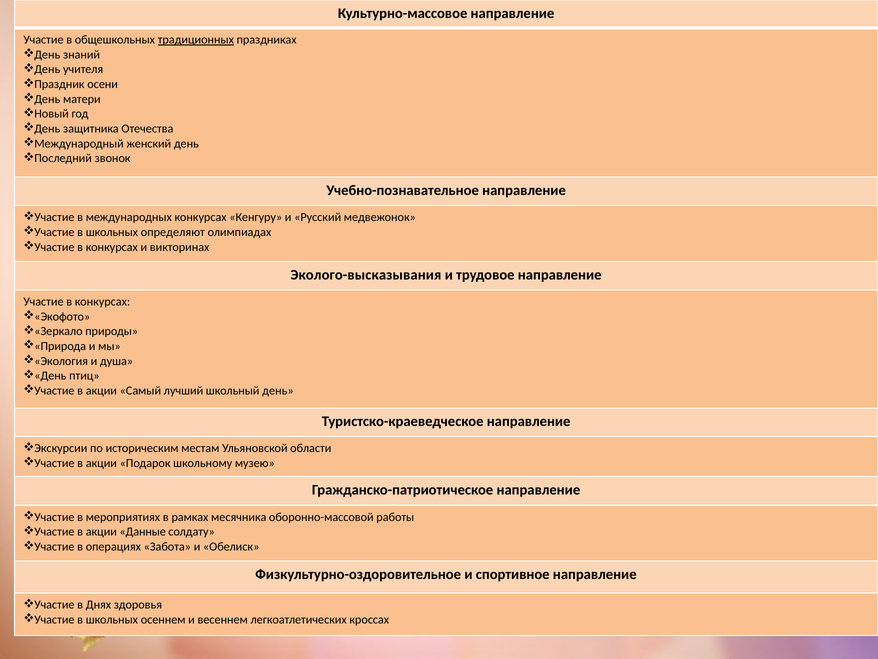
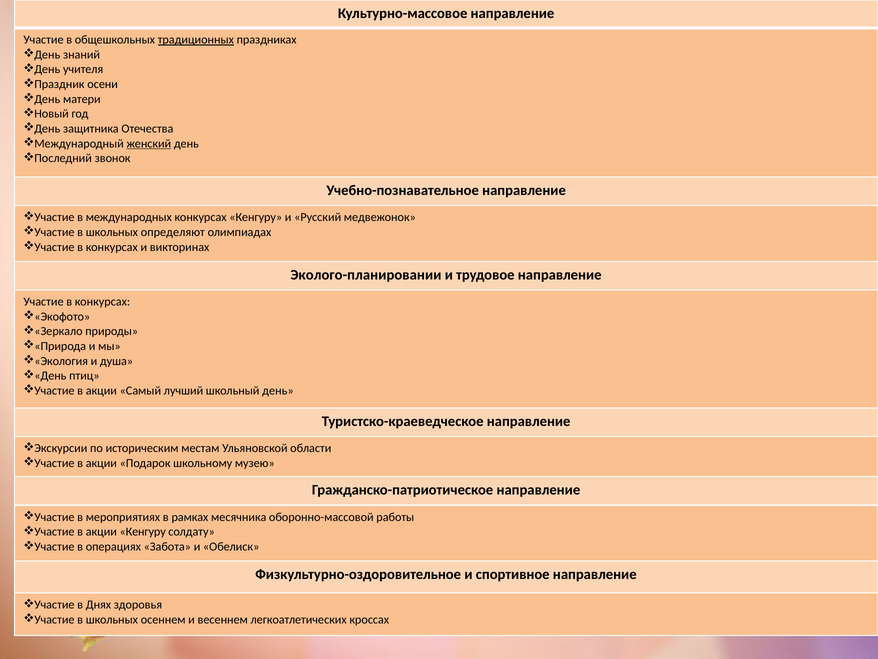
женский underline: none -> present
Эколого-высказывания: Эколого-высказывания -> Эколого-планировании
акции Данные: Данные -> Кенгуру
